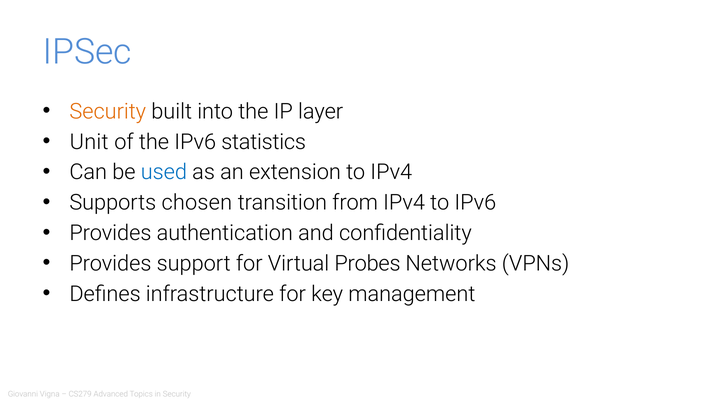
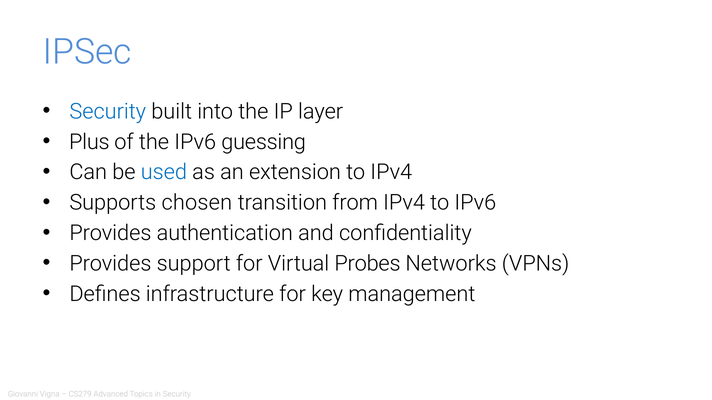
Security at (108, 112) colour: orange -> blue
Unit: Unit -> Plus
statistics: statistics -> guessing
